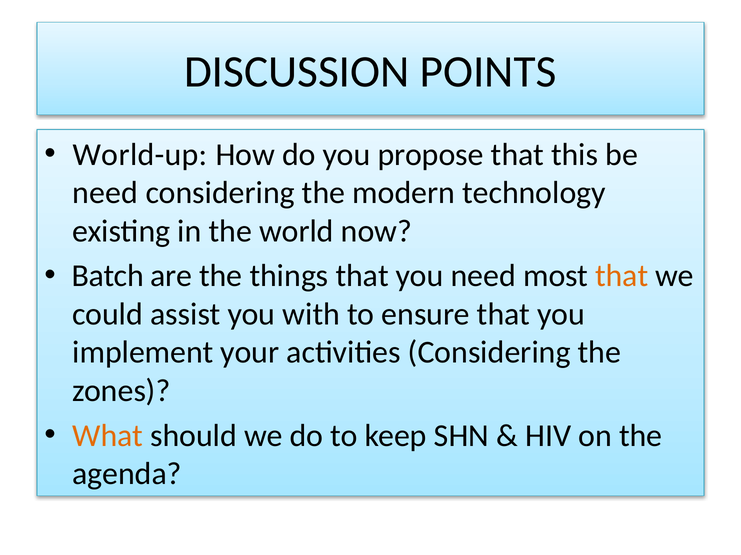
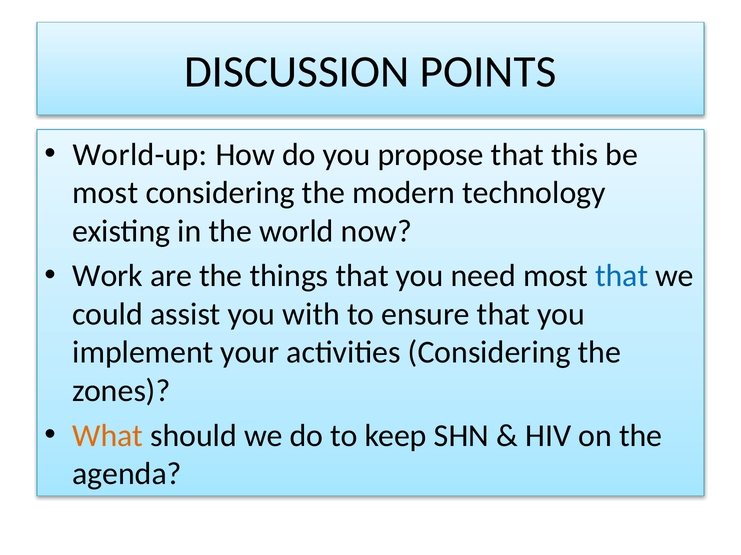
need at (105, 193): need -> most
Batch: Batch -> Work
that at (622, 276) colour: orange -> blue
